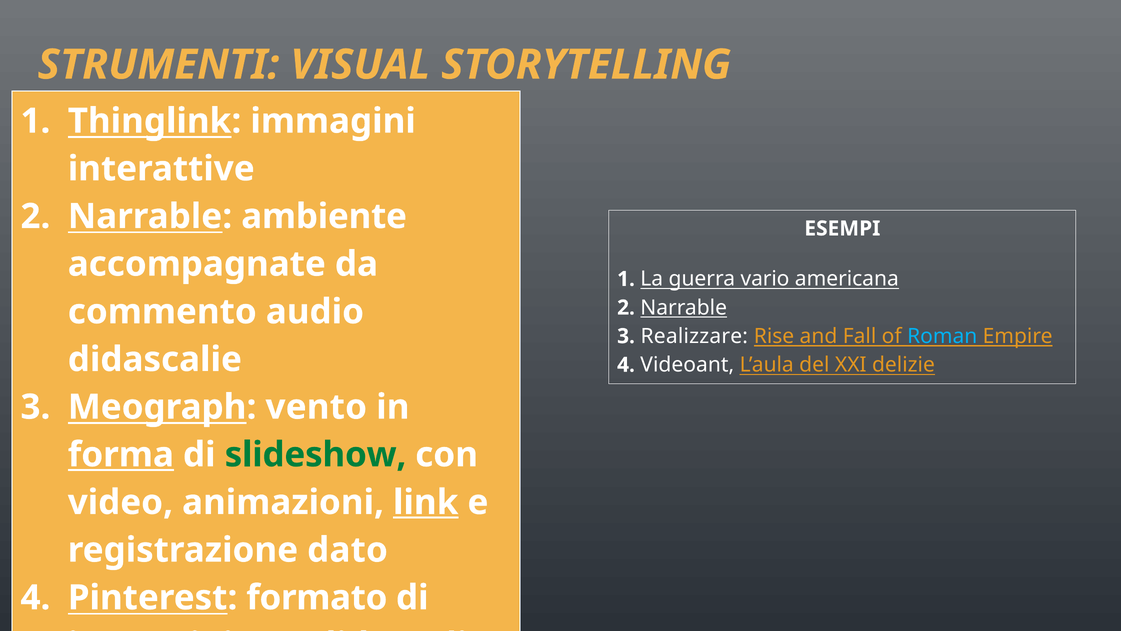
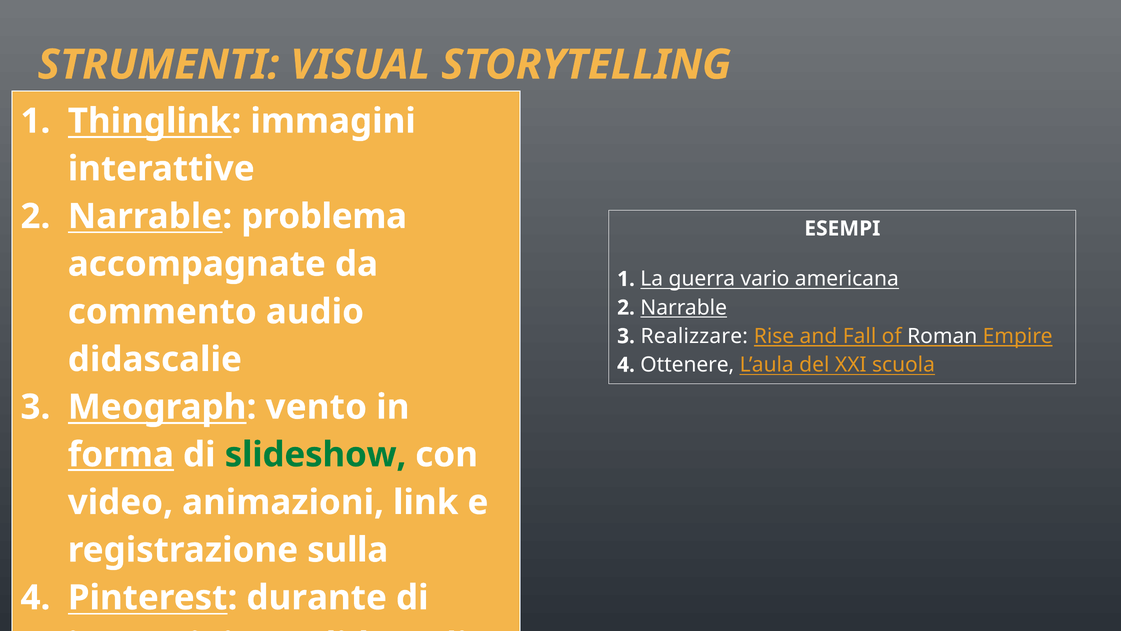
ambiente: ambiente -> problema
Roman colour: light blue -> white
Videoant: Videoant -> Ottenere
delizie: delizie -> scuola
link underline: present -> none
dato: dato -> sulla
formato: formato -> durante
